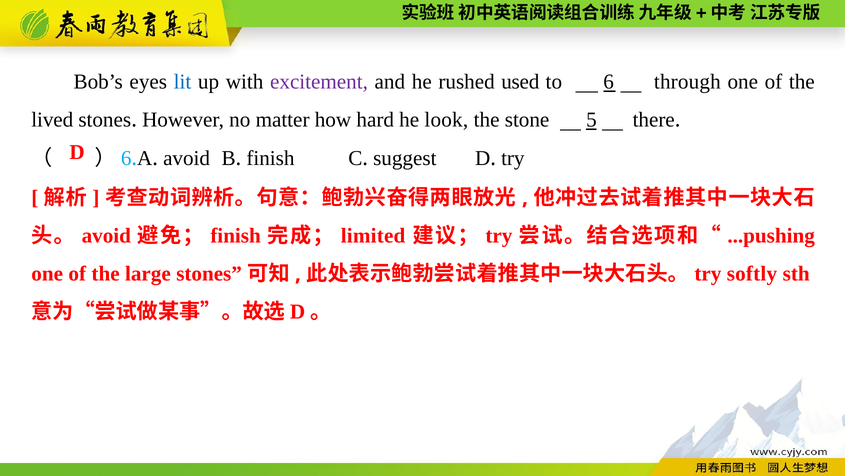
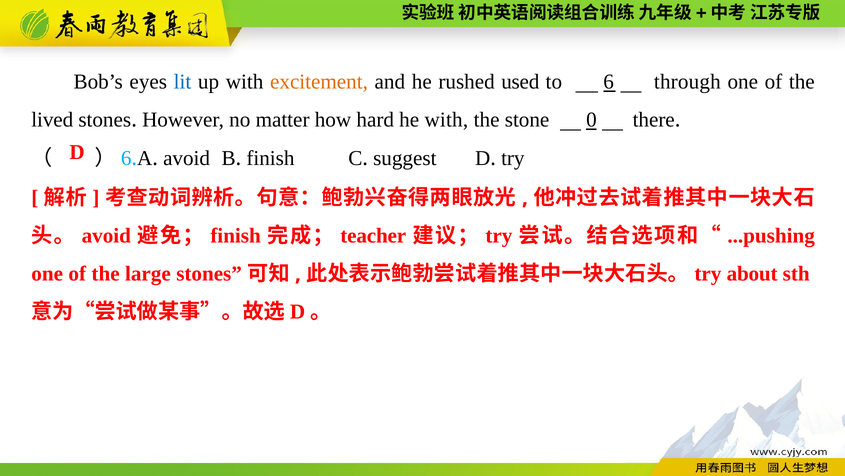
excitement colour: purple -> orange
he look: look -> with
5: 5 -> 0
limited: limited -> teacher
softly: softly -> about
